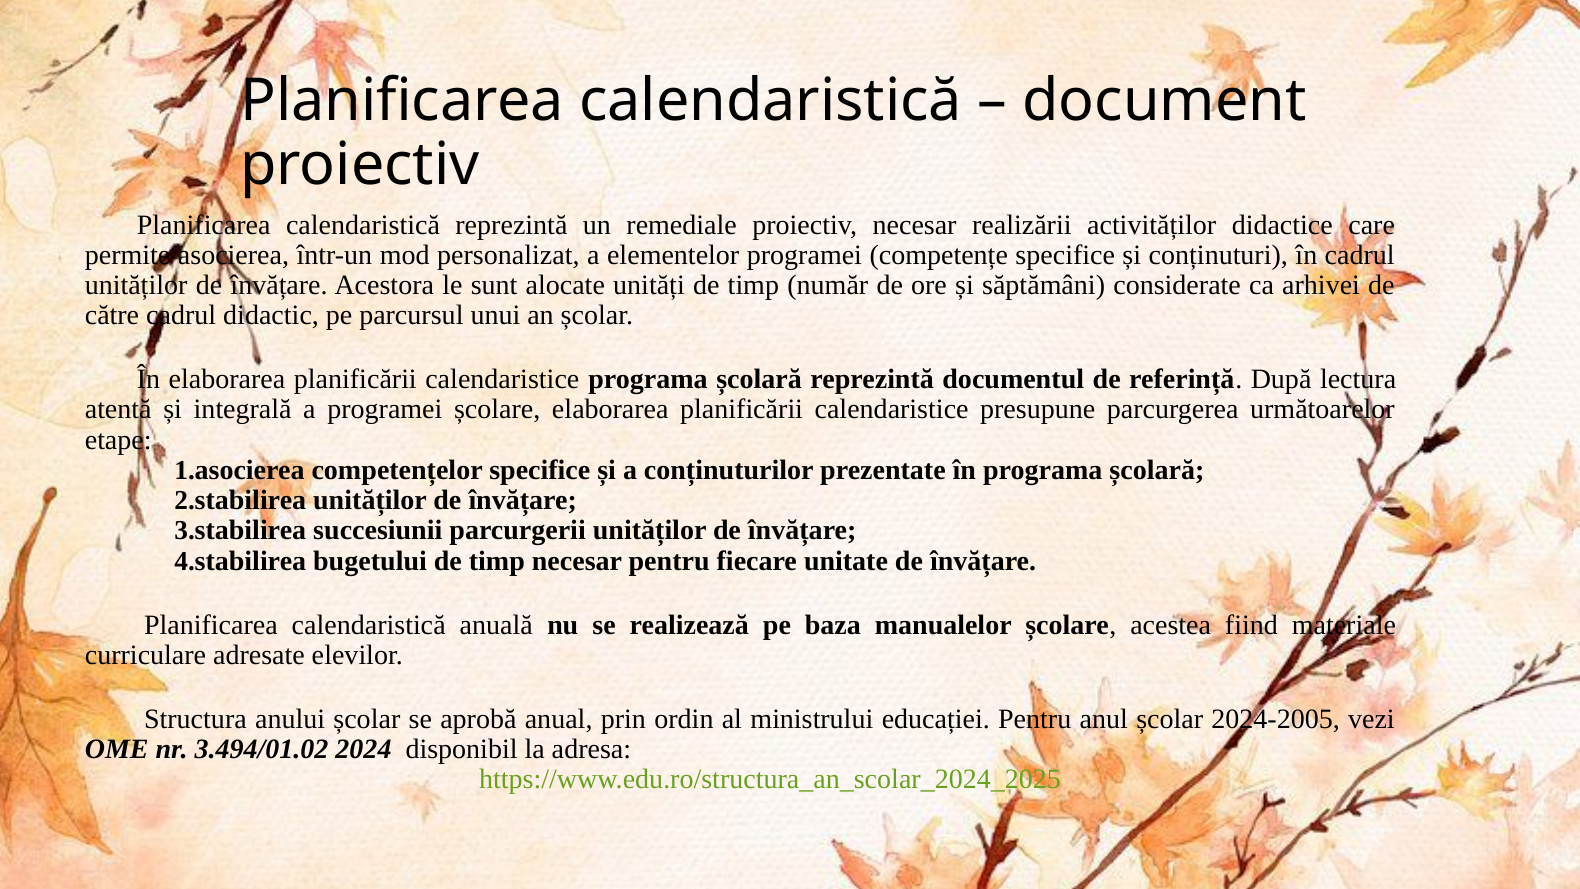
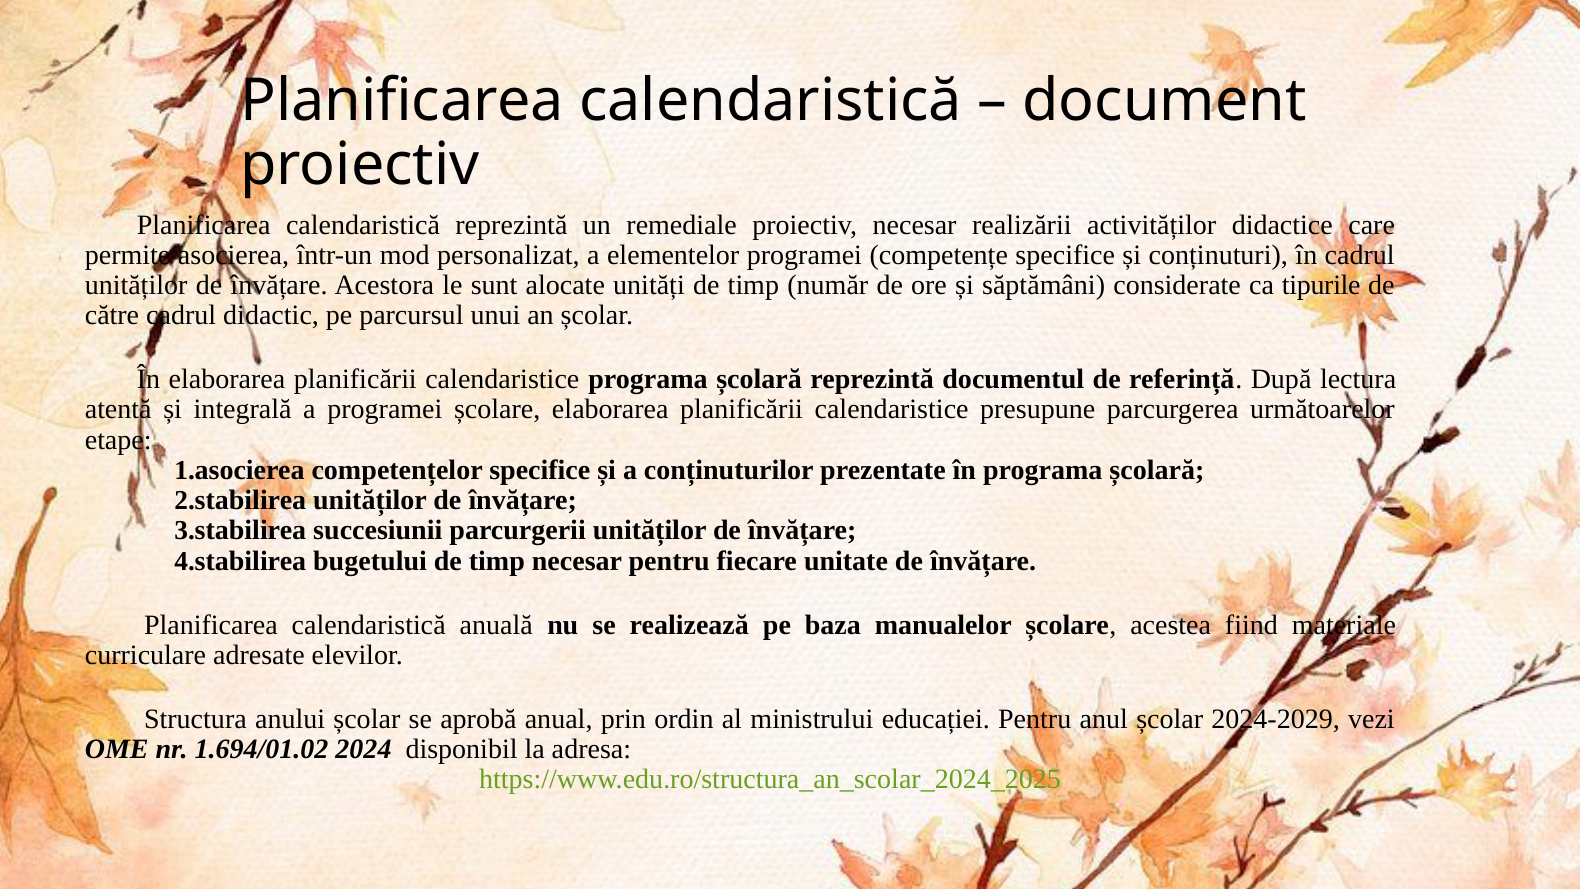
arhivei: arhivei -> tipurile
2024-2005: 2024-2005 -> 2024-2029
3.494/01.02: 3.494/01.02 -> 1.694/01.02
